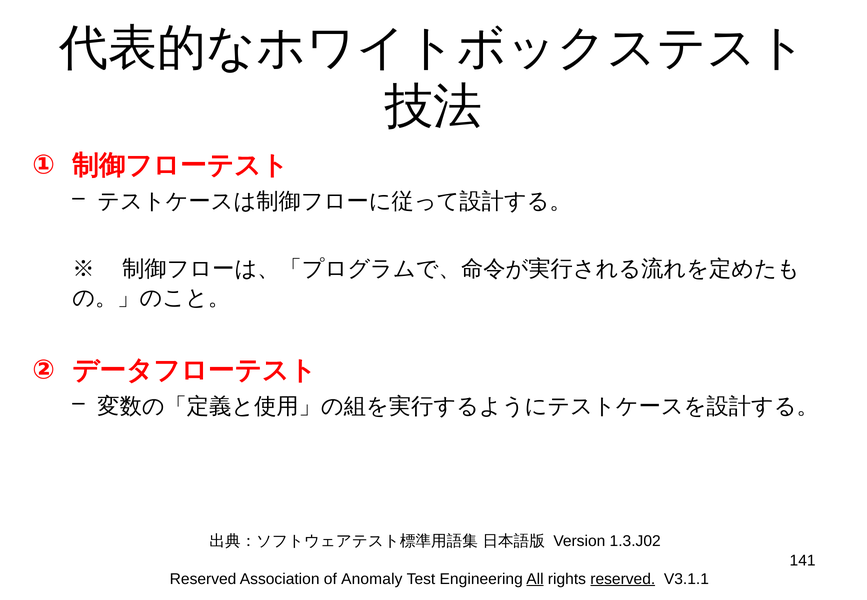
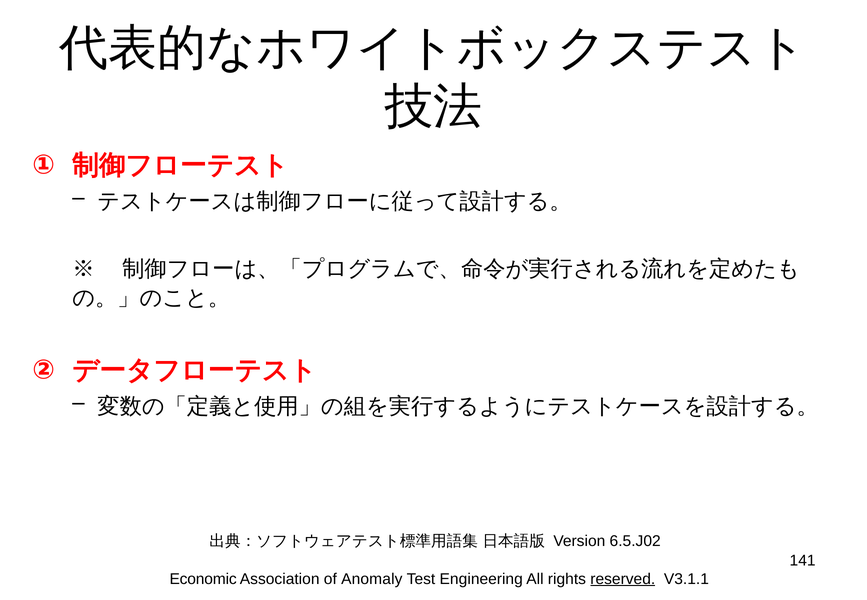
1.3.J02: 1.3.J02 -> 6.5.J02
Reserved at (203, 579): Reserved -> Economic
All underline: present -> none
